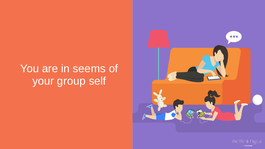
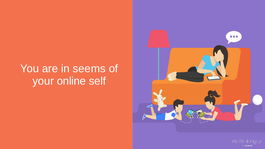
group: group -> online
